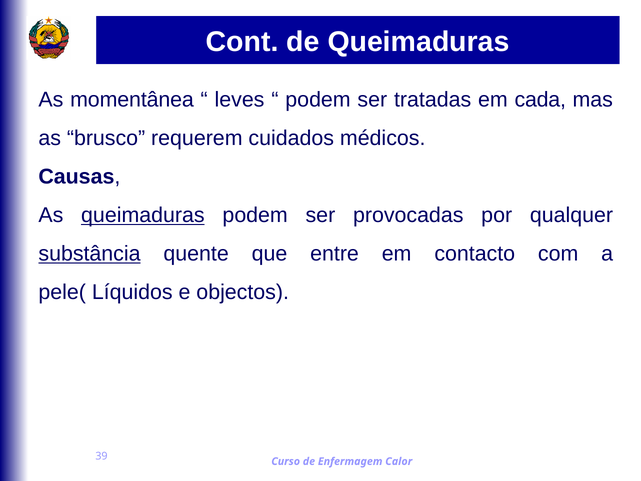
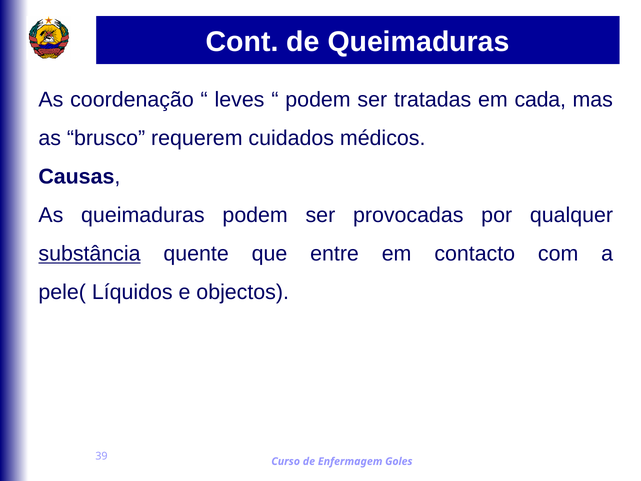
momentânea: momentânea -> coordenação
queimaduras at (143, 215) underline: present -> none
Calor: Calor -> Goles
